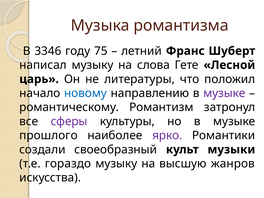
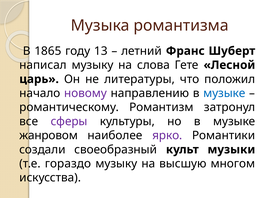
3346: 3346 -> 1865
75: 75 -> 13
новому colour: blue -> purple
музыке at (224, 93) colour: purple -> blue
прошлого: прошлого -> жанровом
жанров: жанров -> многом
